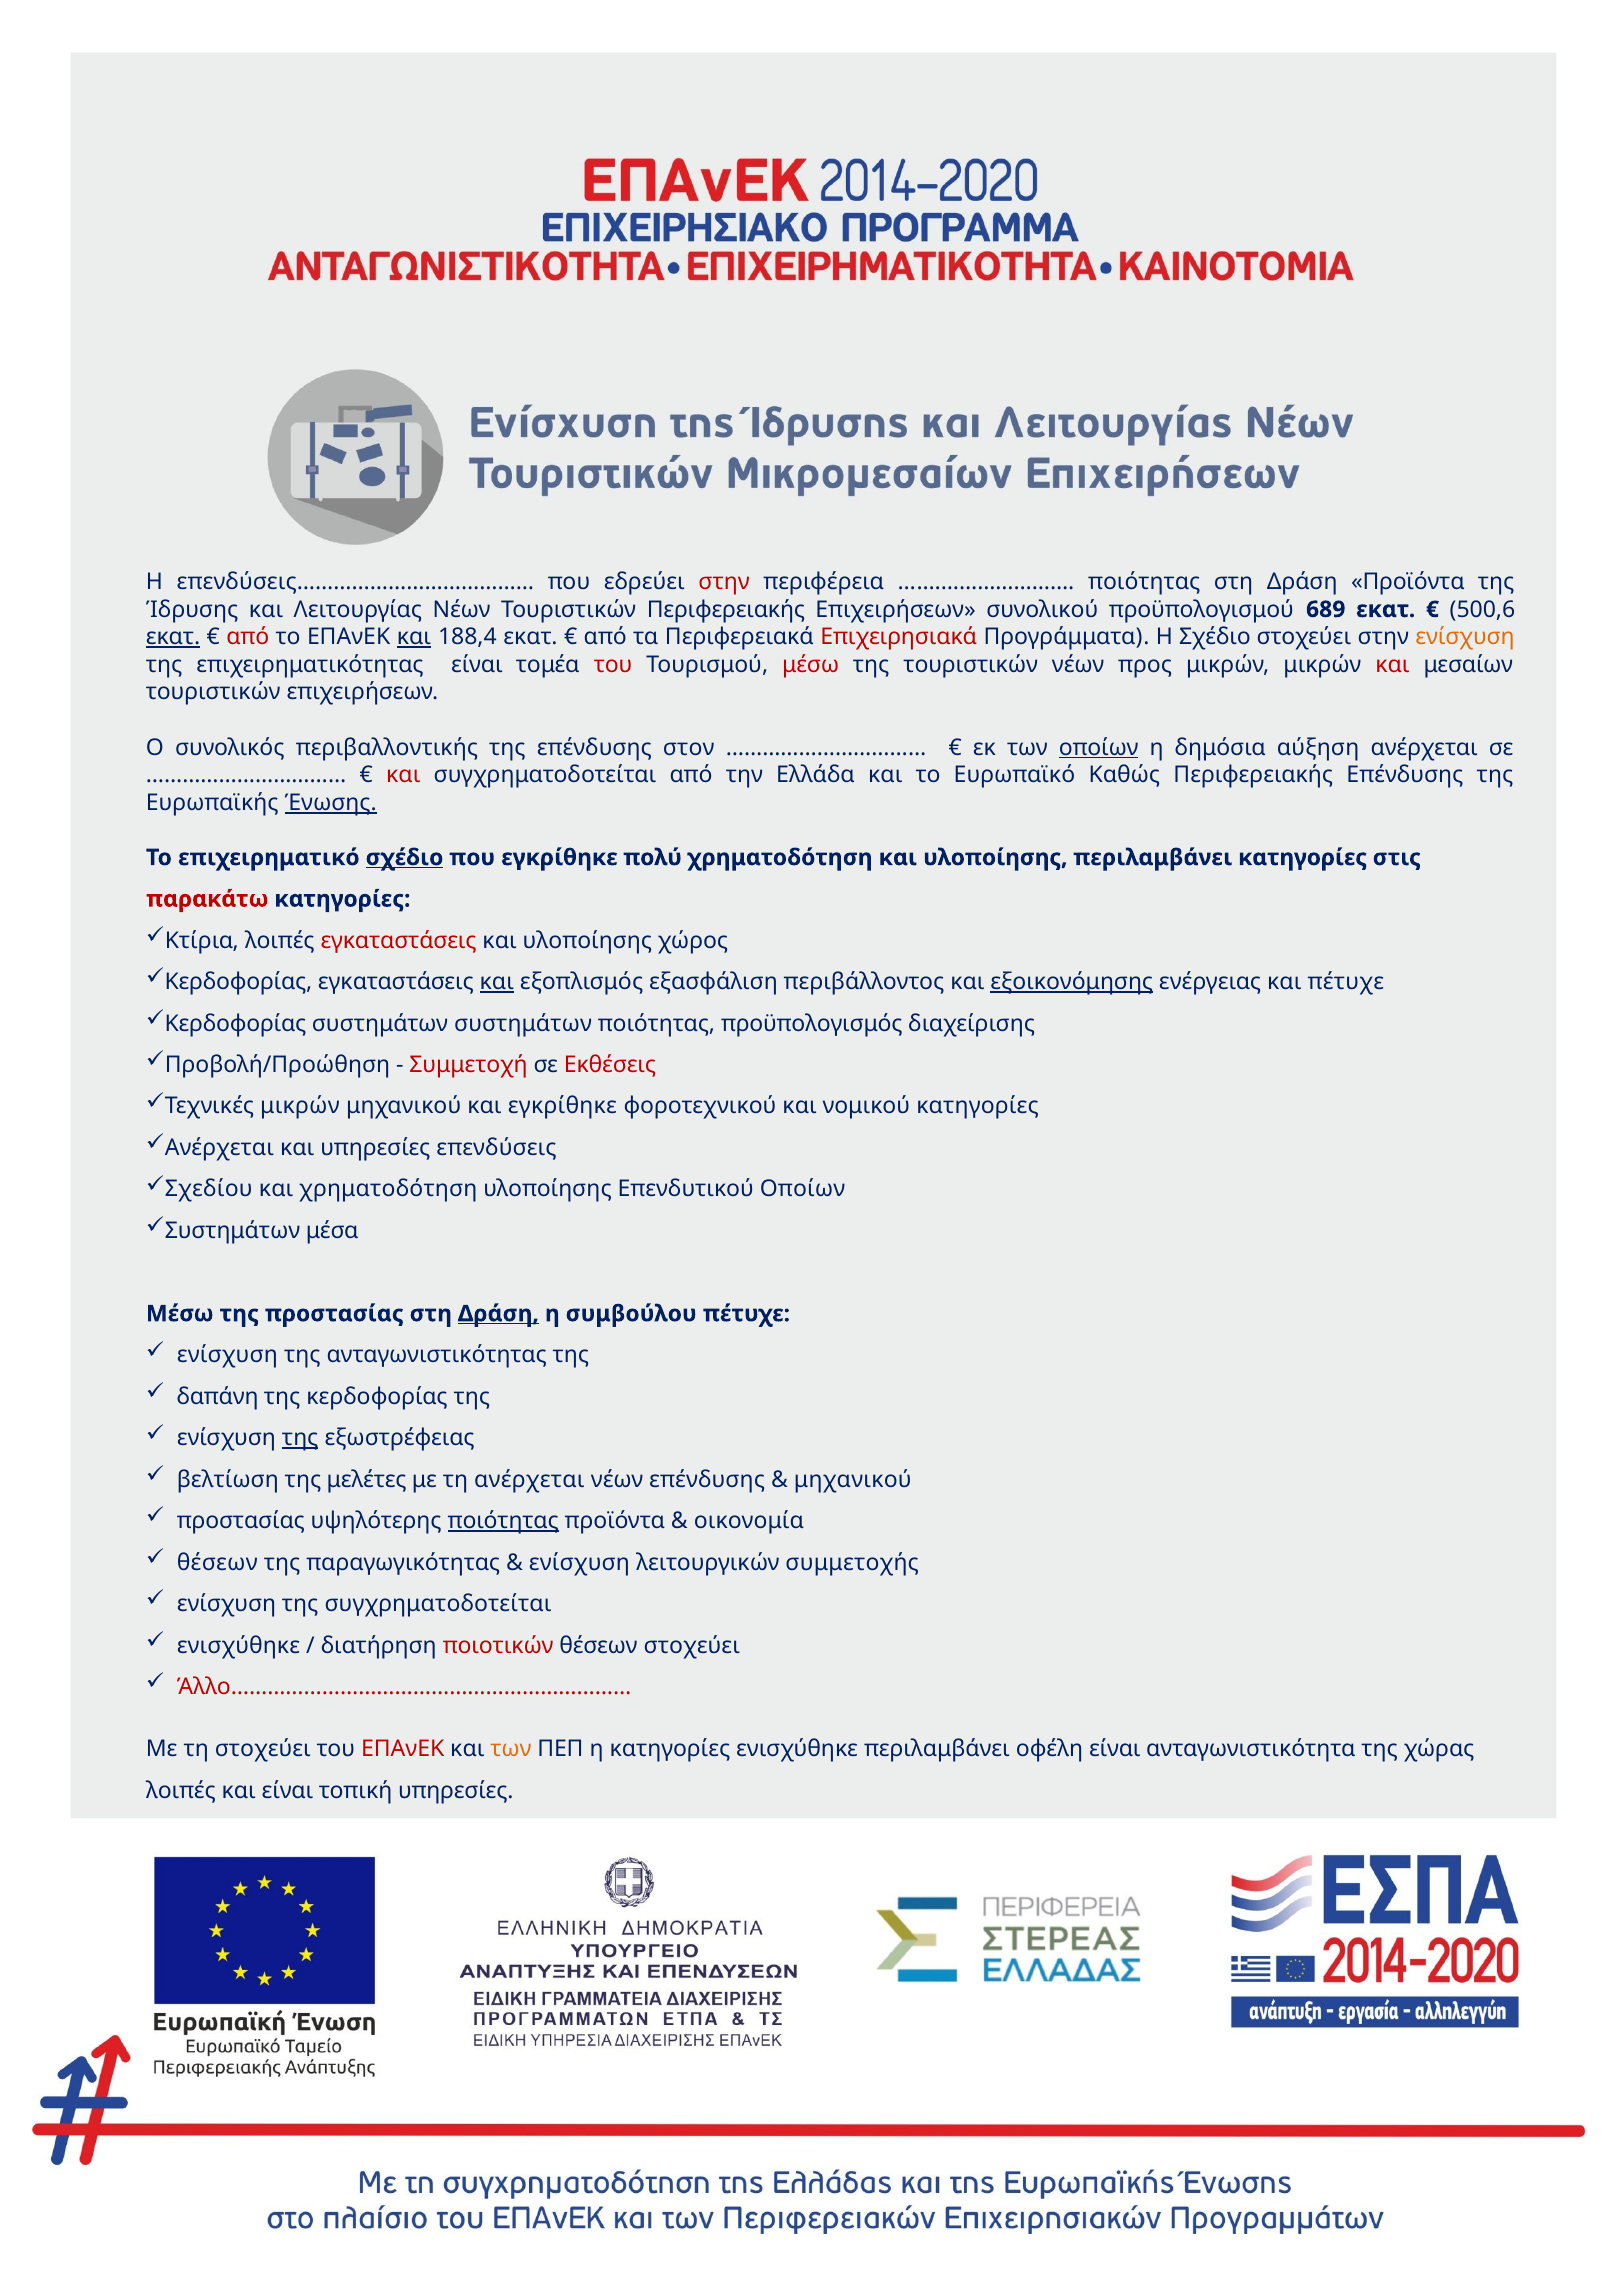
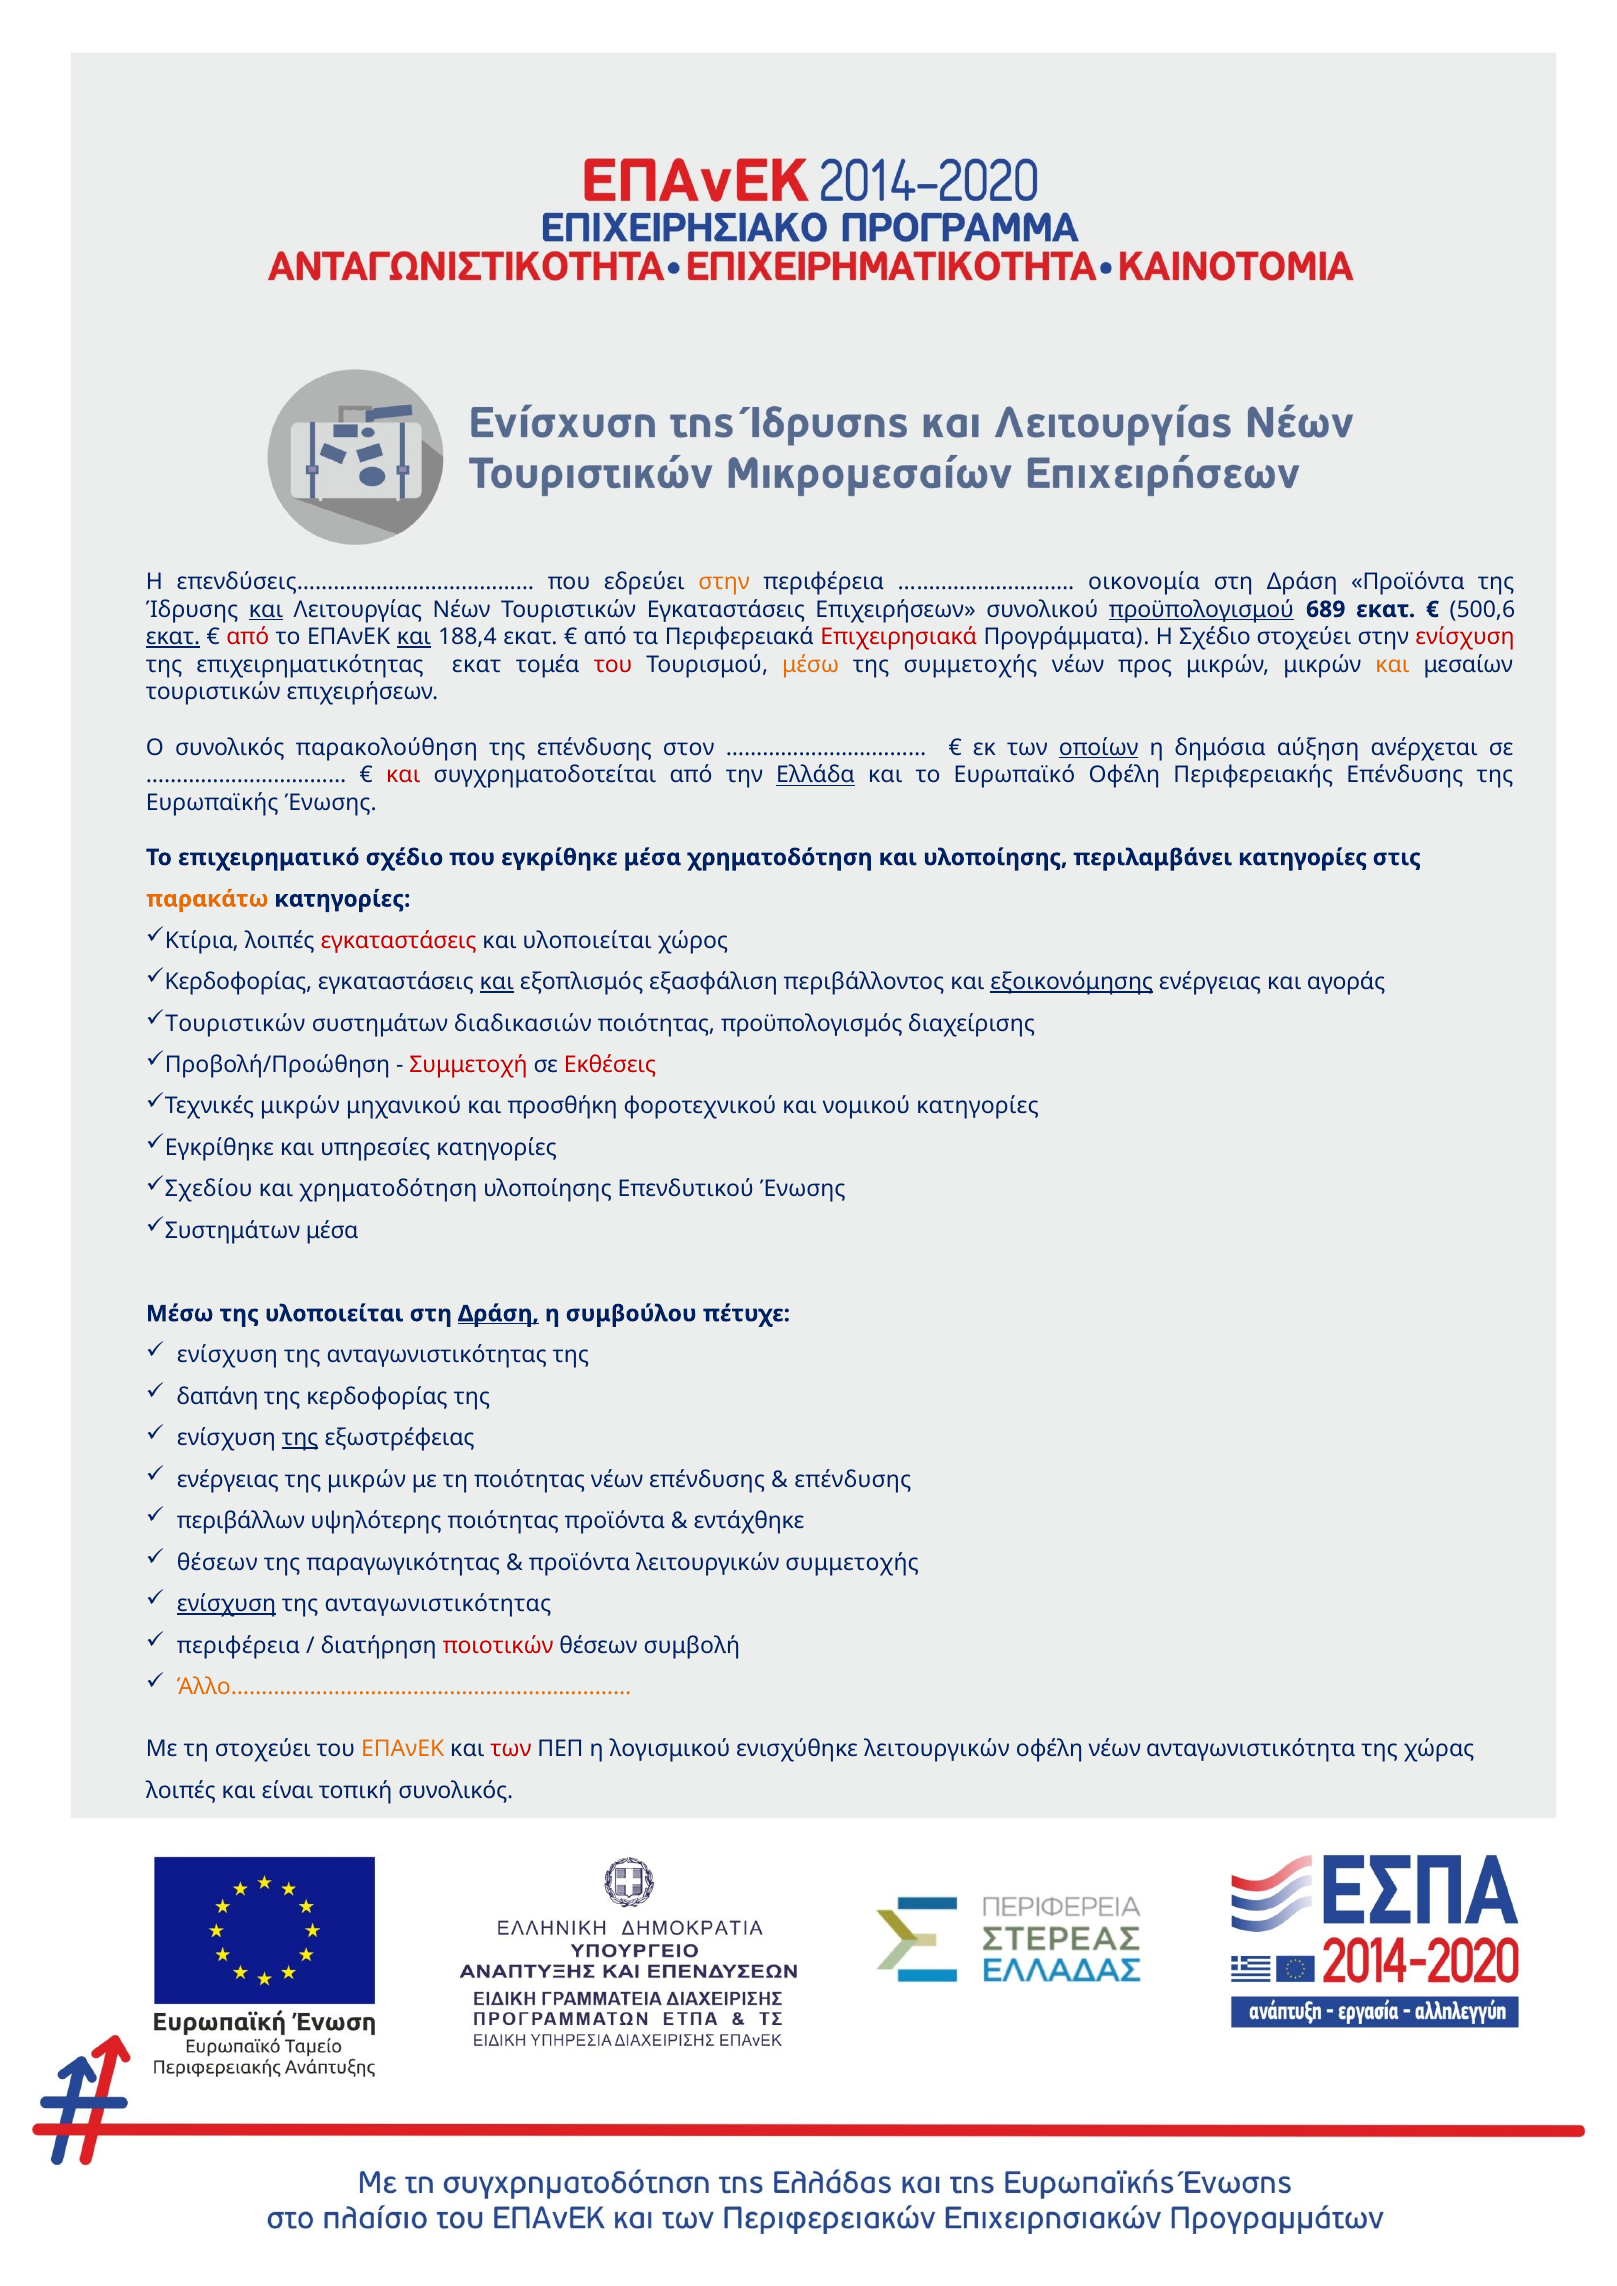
στην at (724, 582) colour: red -> orange
ποιότητας at (1144, 582): ποιότητας -> οικονομία
και at (266, 610) underline: none -> present
Τουριστικών Περιφερειακής: Περιφερειακής -> Εγκαταστάσεις
προϋπολογισμού underline: none -> present
ενίσχυση at (1465, 637) colour: orange -> red
επιχειρηματικότητας είναι: είναι -> εκατ
μέσω at (811, 665) colour: red -> orange
της τουριστικών: τουριστικών -> συμμετοχής
και at (1392, 665) colour: red -> orange
περιβαλλοντικής: περιβαλλοντικής -> παρακολούθηση
Ελλάδα underline: none -> present
Ευρωπαϊκό Καθώς: Καθώς -> Οφέλη
Ένωσης at (331, 803) underline: present -> none
σχέδιο at (405, 858) underline: present -> none
εγκρίθηκε πολύ: πολύ -> μέσα
παρακάτω colour: red -> orange
υλοποίησης at (587, 941): υλοποίησης -> υλοποιείται
και πέτυχε: πέτυχε -> αγοράς
Κερδοφορίας at (235, 1024): Κερδοφορίας -> Τουριστικών
συστημάτων συστημάτων: συστημάτων -> διαδικασιών
και εγκρίθηκε: εγκρίθηκε -> προσθήκη
Ανέρχεται at (219, 1148): Ανέρχεται -> Εγκρίθηκε
υπηρεσίες επενδύσεις: επενδύσεις -> κατηγορίες
Επενδυτικού Οποίων: Οποίων -> Ένωσης
της προστασίας: προστασίας -> υλοποιείται
βελτίωση at (228, 1480): βελτίωση -> ενέργειας
της μελέτες: μελέτες -> μικρών
τη ανέρχεται: ανέρχεται -> ποιότητας
μηχανικού at (853, 1480): μηχανικού -> επένδυσης
προστασίας at (241, 1522): προστασίας -> περιβάλλων
ποιότητας at (503, 1522) underline: present -> none
οικονομία: οικονομία -> εντάχθηκε
ενίσχυση at (579, 1563): ενίσχυση -> προϊόντα
ενίσχυση at (226, 1605) underline: none -> present
συγχρηματοδοτείται at (438, 1605): συγχρηματοδοτείται -> ανταγωνιστικότητας
ενισχύθηκε at (238, 1646): ενισχύθηκε -> περιφέρεια
θέσεων στοχεύει: στοχεύει -> συμβολή
Άλλο………………………………………………………… colour: red -> orange
ΕΠΑνΕΚ at (403, 1750) colour: red -> orange
των at (511, 1750) colour: orange -> red
η κατηγορίες: κατηγορίες -> λογισμικού
ενισχύθηκε περιλαμβάνει: περιλαμβάνει -> λειτουργικών
οφέλη είναι: είναι -> νέων
τοπική υπηρεσίες: υπηρεσίες -> συνολικός
